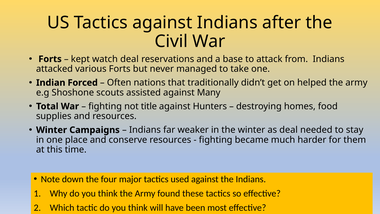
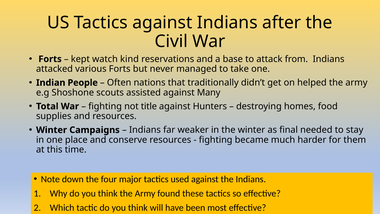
watch deal: deal -> kind
Forced: Forced -> People
as deal: deal -> final
